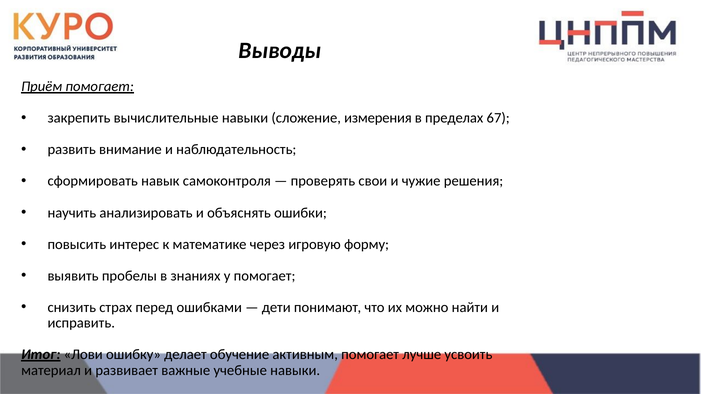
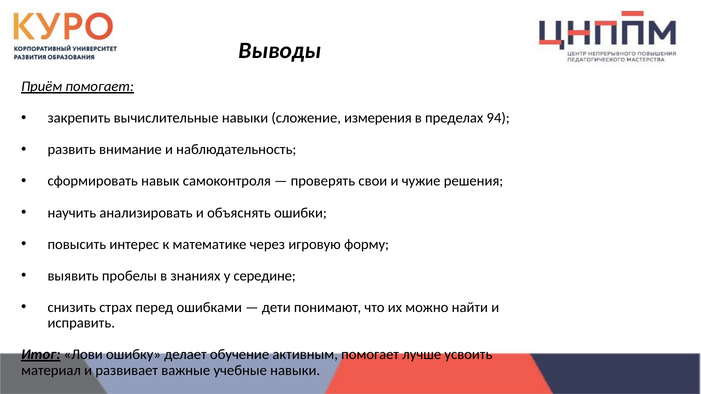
67: 67 -> 94
у помогает: помогает -> середине
